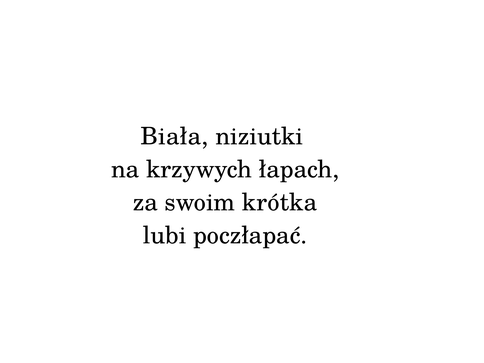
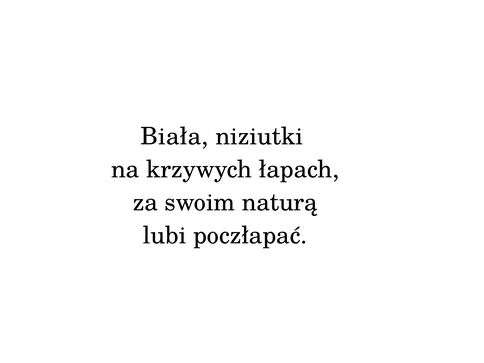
krótka: krótka -> naturą
